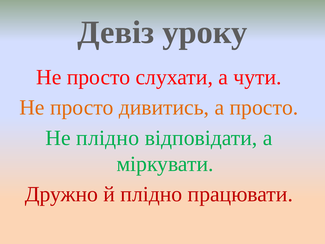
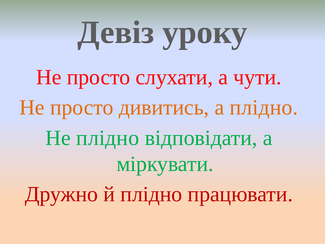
а просто: просто -> плідно
